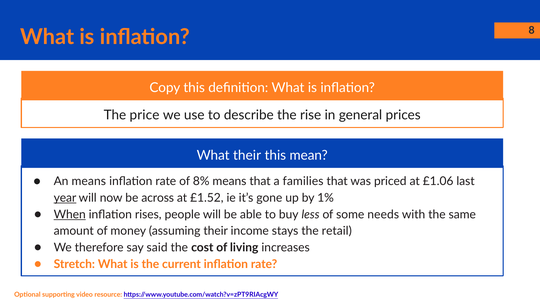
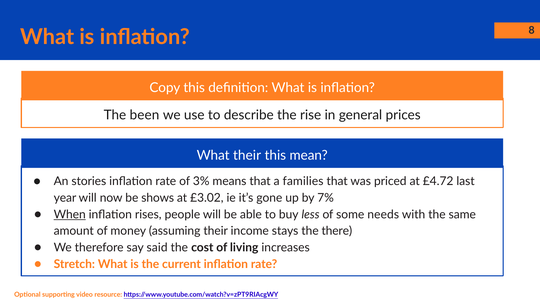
price: price -> been
An means: means -> stories
8%: 8% -> 3%
£1.06: £1.06 -> £4.72
year underline: present -> none
across: across -> shows
£1.52: £1.52 -> £3.02
1%: 1% -> 7%
retail: retail -> there
